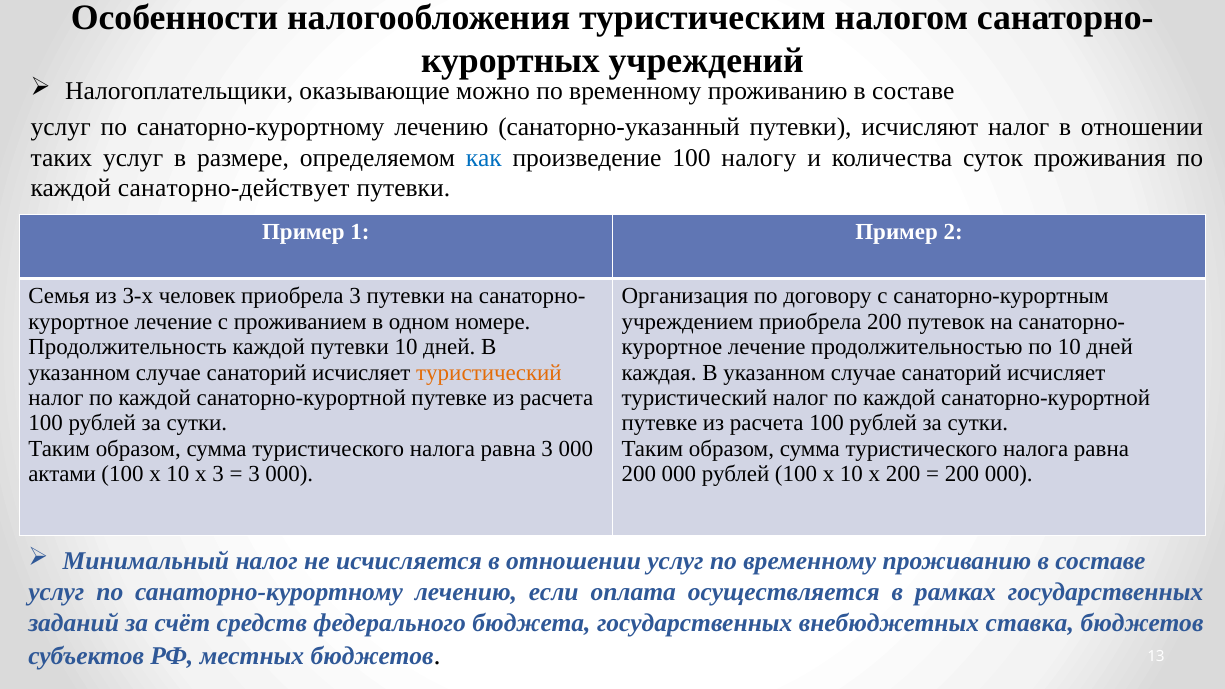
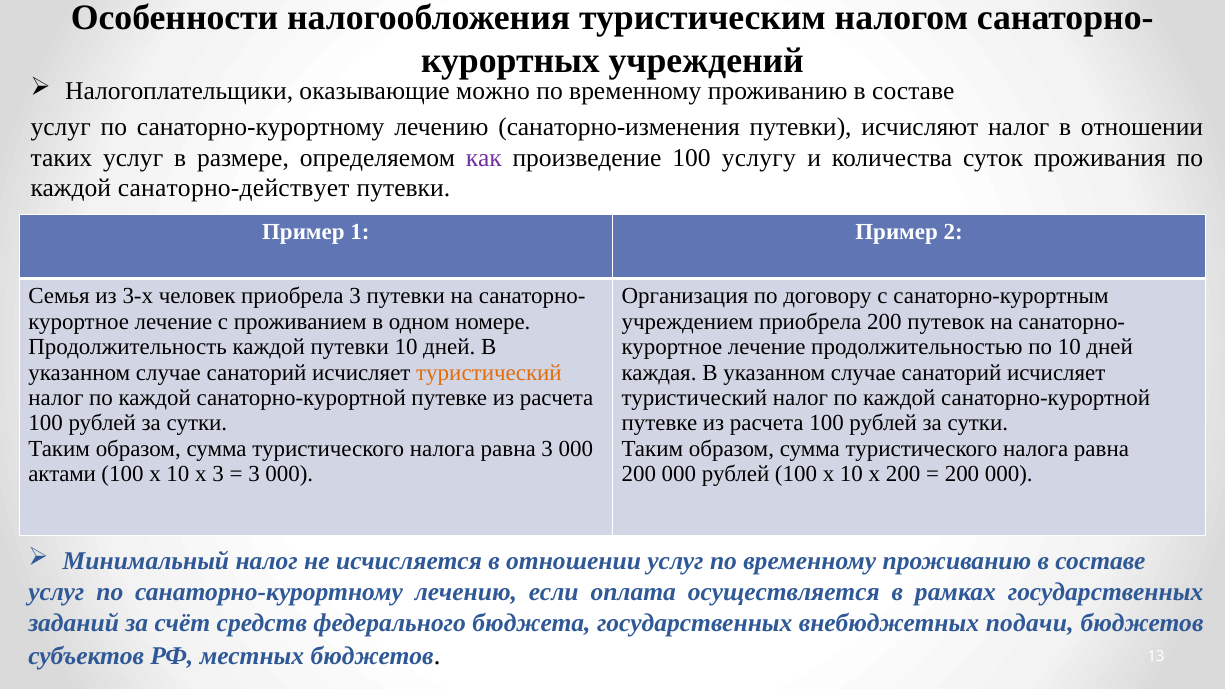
санаторно-указанный: санаторно-указанный -> санаторно-изменения
как colour: blue -> purple
налогу: налогу -> услугу
ставка: ставка -> подачи
